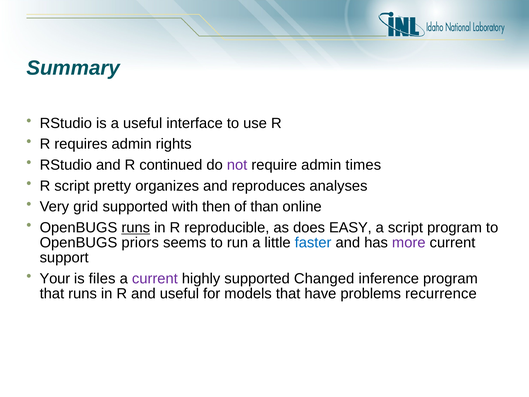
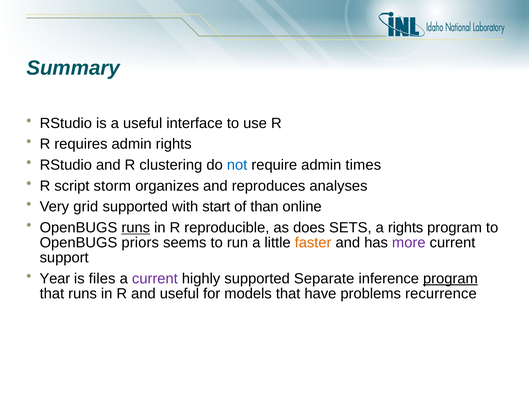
continued: continued -> clustering
not colour: purple -> blue
pretty: pretty -> storm
then: then -> start
EASY: EASY -> SETS
a script: script -> rights
faster colour: blue -> orange
Your: Your -> Year
Changed: Changed -> Separate
program at (450, 278) underline: none -> present
